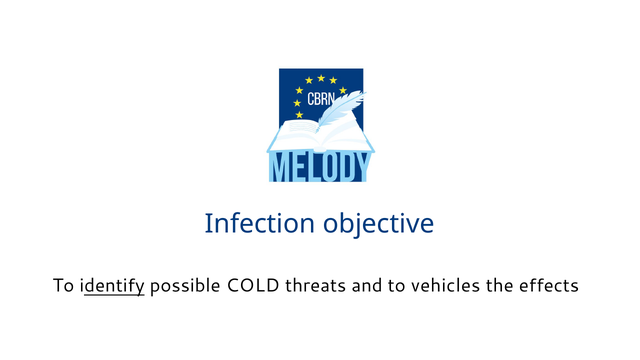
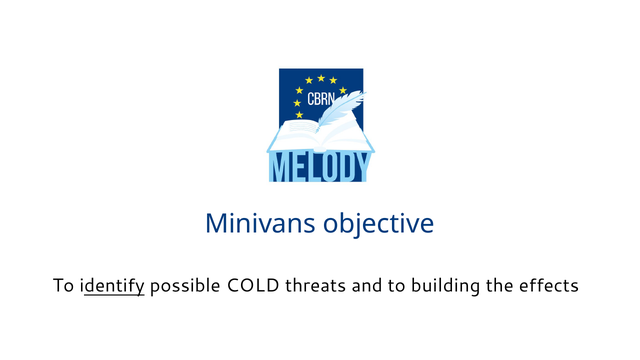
Infection: Infection -> Minivans
vehicles: vehicles -> building
